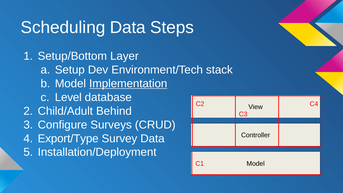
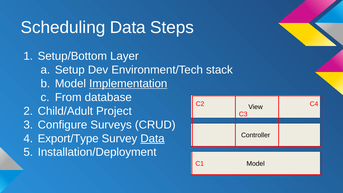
Level: Level -> From
Behind: Behind -> Project
Data at (152, 138) underline: none -> present
